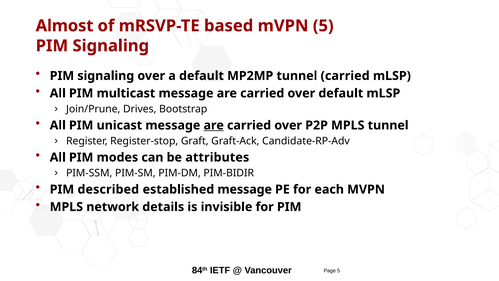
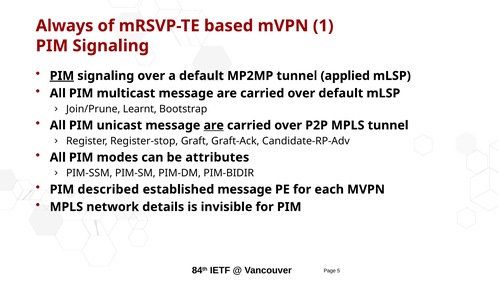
Almost: Almost -> Always
mVPN 5: 5 -> 1
PIM at (62, 76) underline: none -> present
tunnel carried: carried -> applied
Drives: Drives -> Learnt
